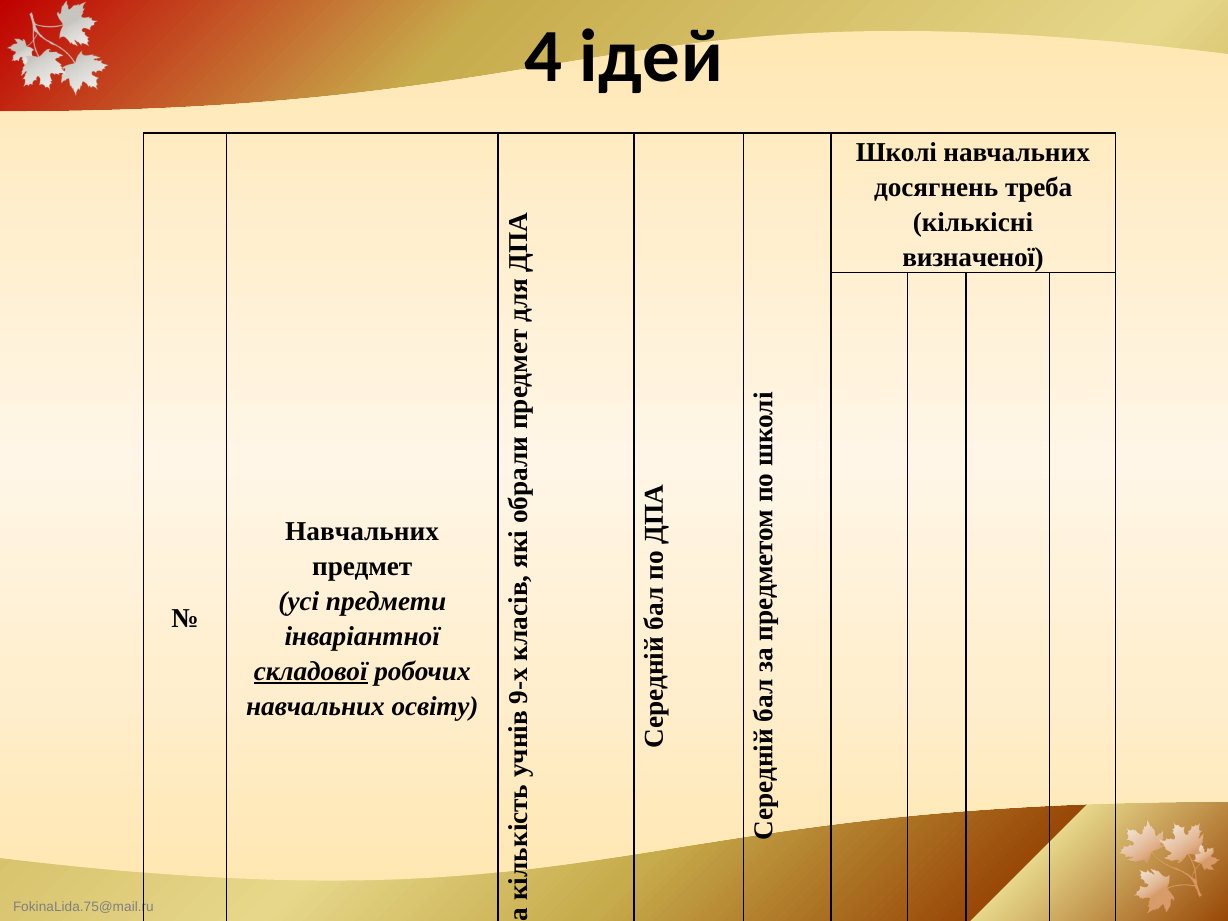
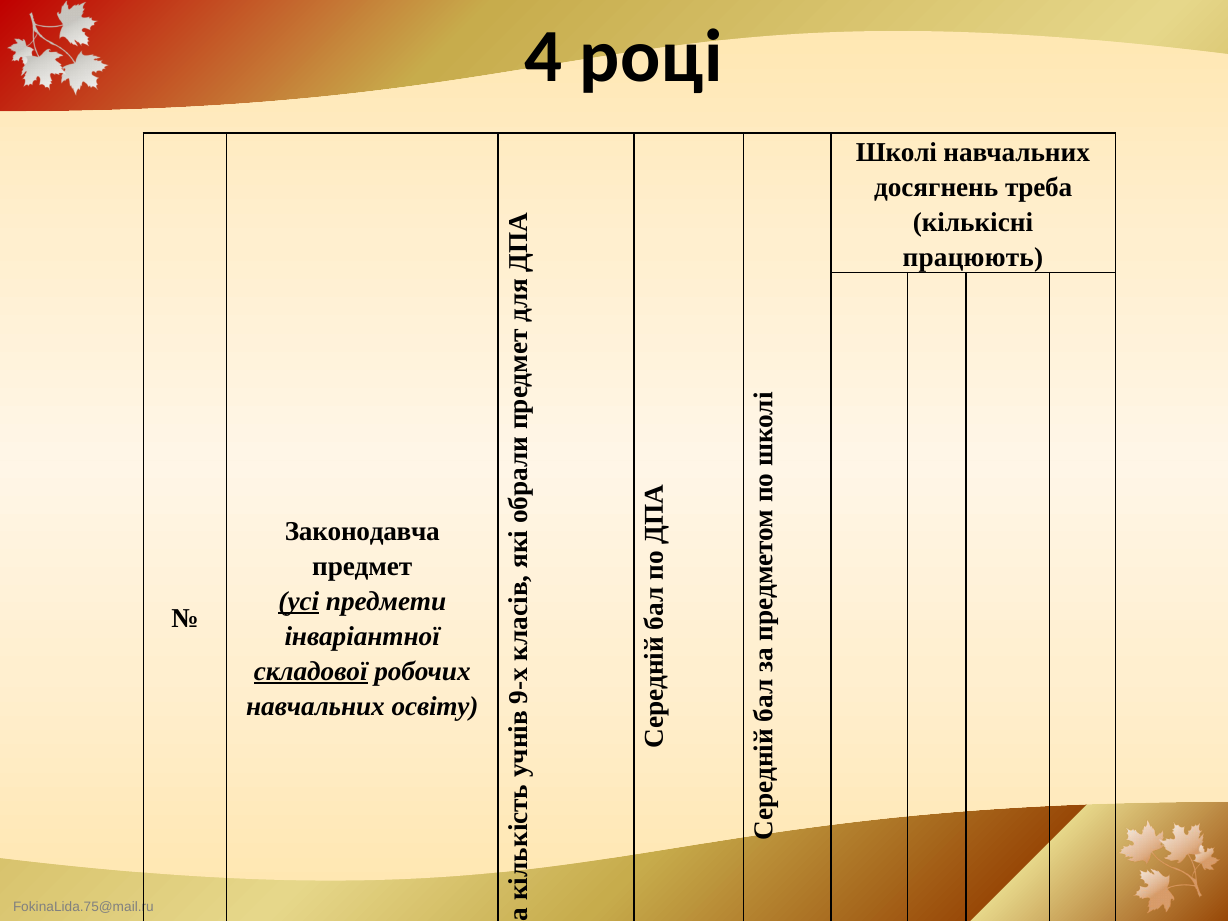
ідей: ідей -> році
визначеної: визначеної -> працюють
Навчальних at (362, 532): Навчальних -> Законодавча
усі underline: none -> present
